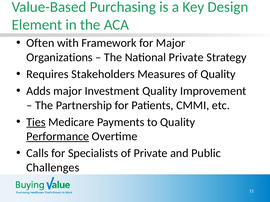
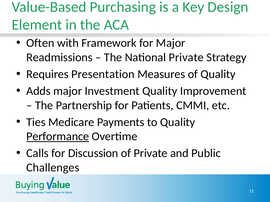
Organizations: Organizations -> Readmissions
Stakeholders: Stakeholders -> Presentation
Ties underline: present -> none
Specialists: Specialists -> Discussion
